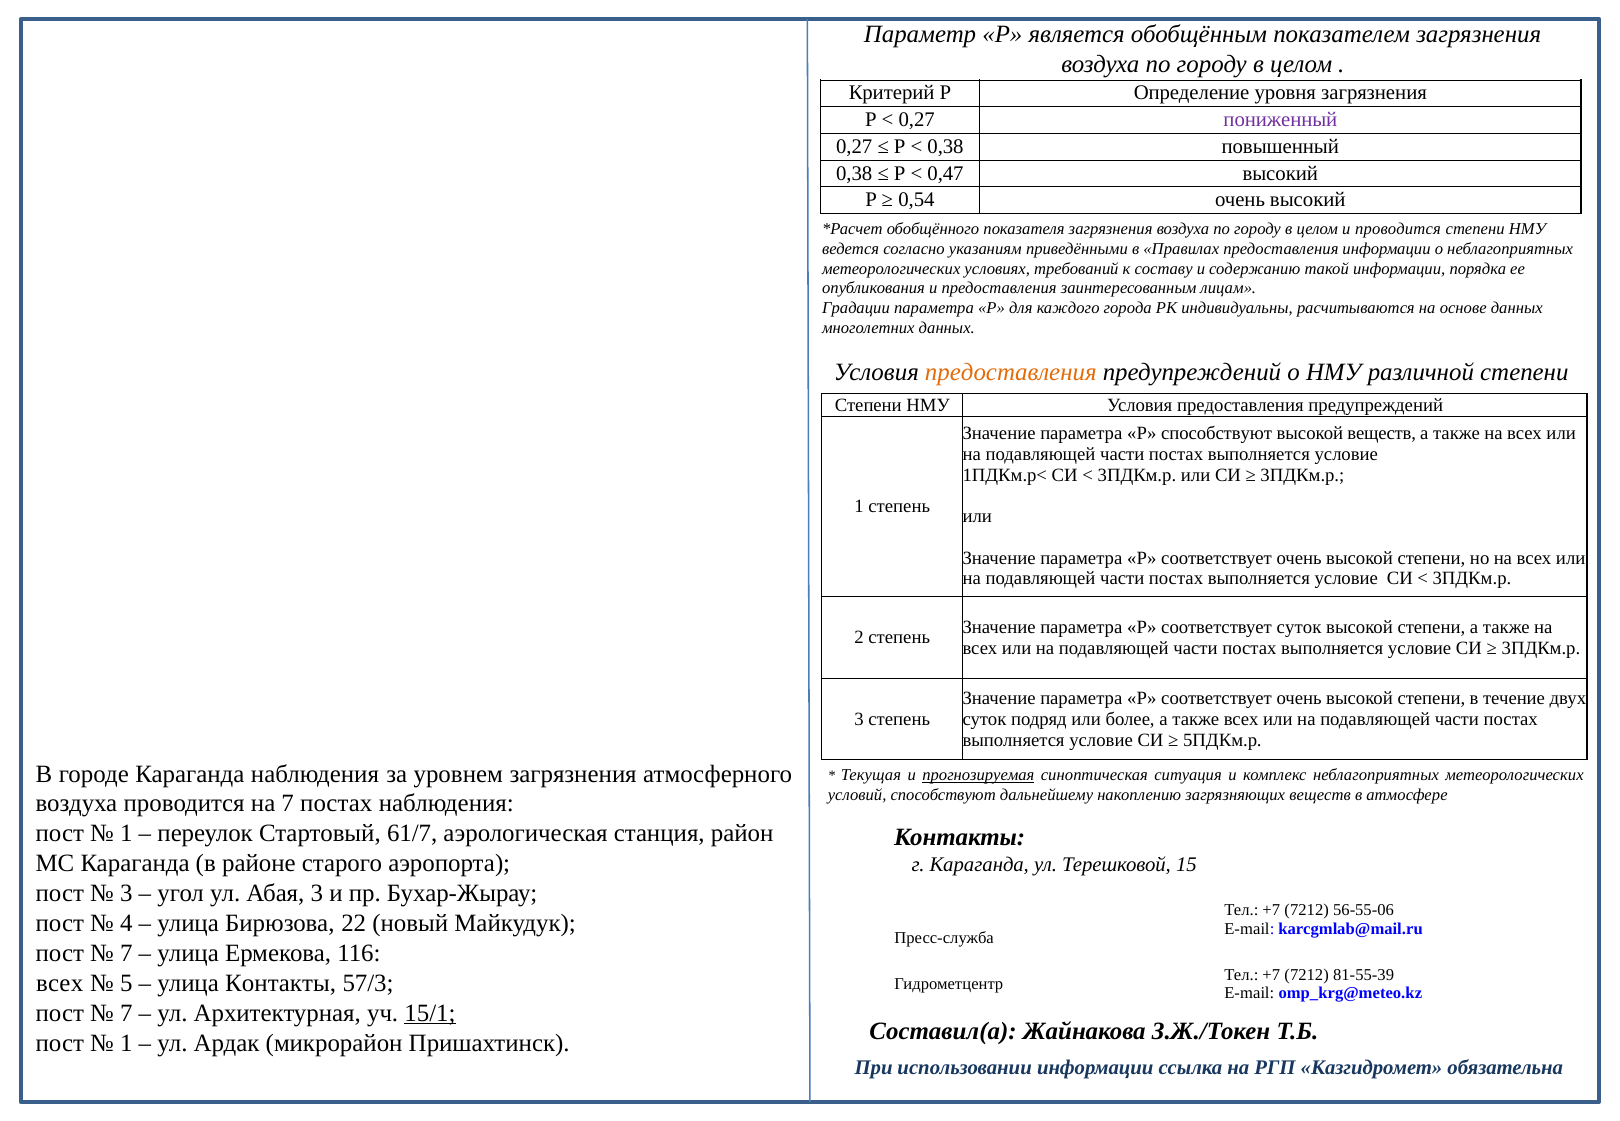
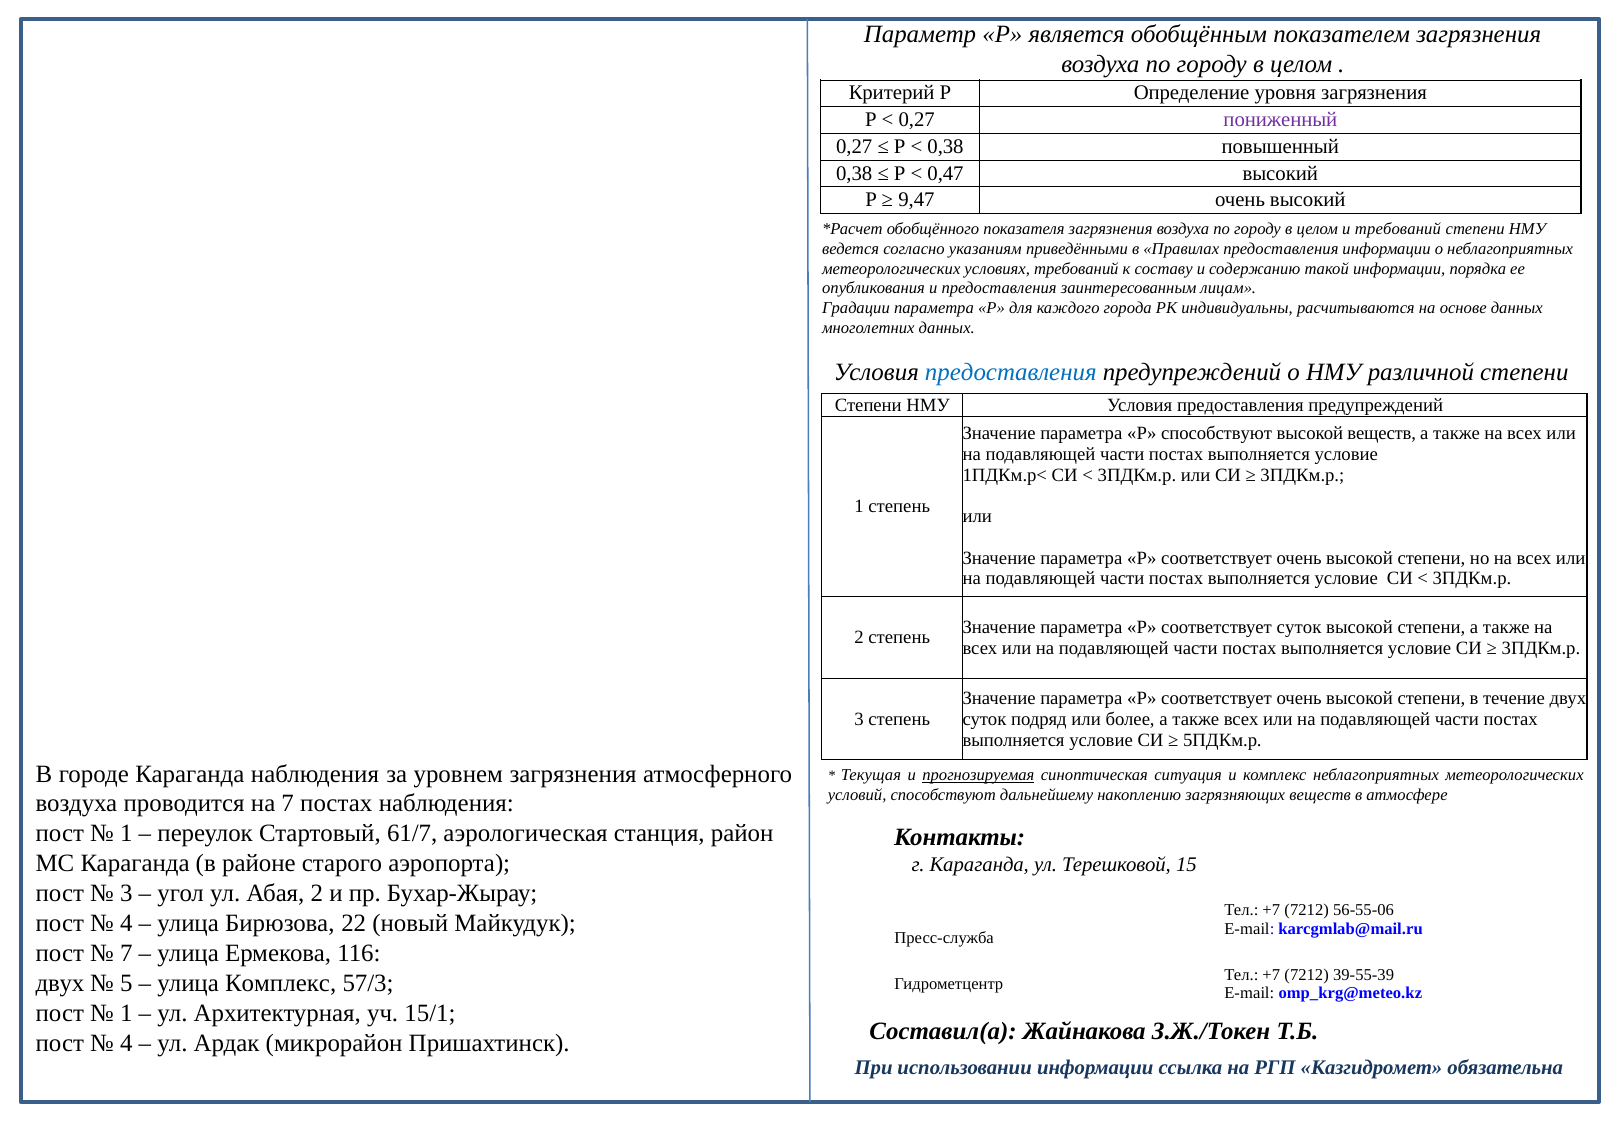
0,54: 0,54 -> 9,47
и проводится: проводится -> требований
предоставления at (1011, 373) colour: orange -> blue
Абая 3: 3 -> 2
81-55-39: 81-55-39 -> 39-55-39
всех at (60, 984): всех -> двух
улица Контакты: Контакты -> Комплекс
7 at (126, 1013): 7 -> 1
15/1 underline: present -> none
1 at (126, 1043): 1 -> 4
